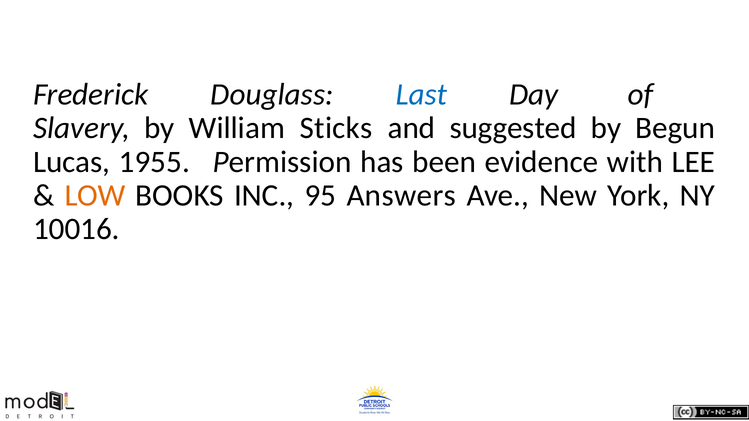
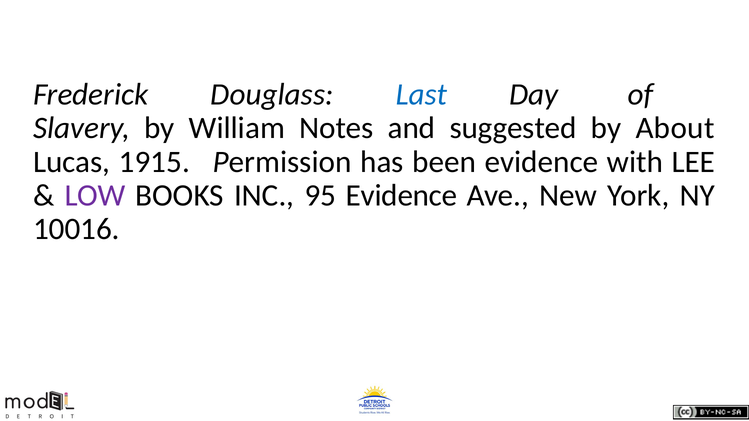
Sticks: Sticks -> Notes
Begun: Begun -> About
1955: 1955 -> 1915
LOW colour: orange -> purple
95 Answers: Answers -> Evidence
